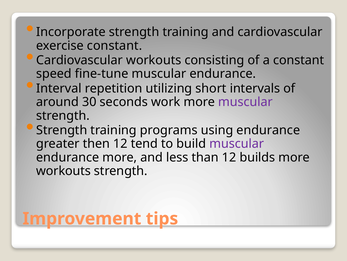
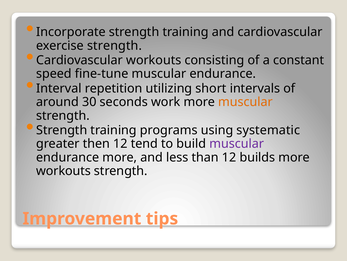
exercise constant: constant -> strength
muscular at (246, 102) colour: purple -> orange
using endurance: endurance -> systematic
